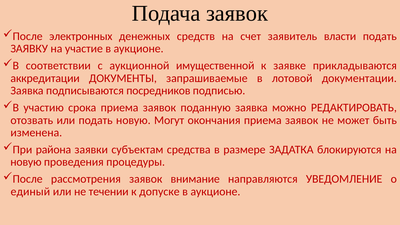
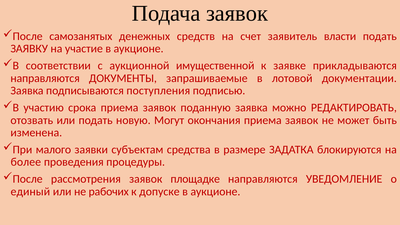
электронных: электронных -> самозанятых
аккредитации at (45, 78): аккредитации -> направляются
посредников: посредников -> поступления
района: района -> малого
новую at (26, 162): новую -> более
внимание: внимание -> площадке
течении: течении -> рабочих
